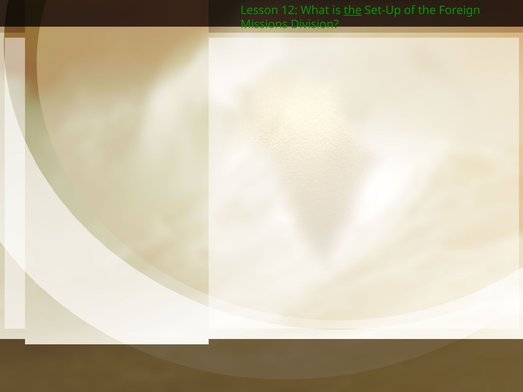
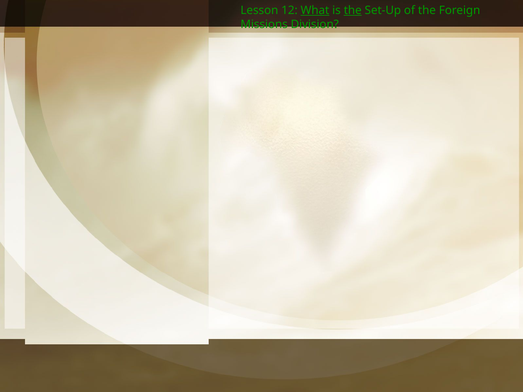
What underline: none -> present
